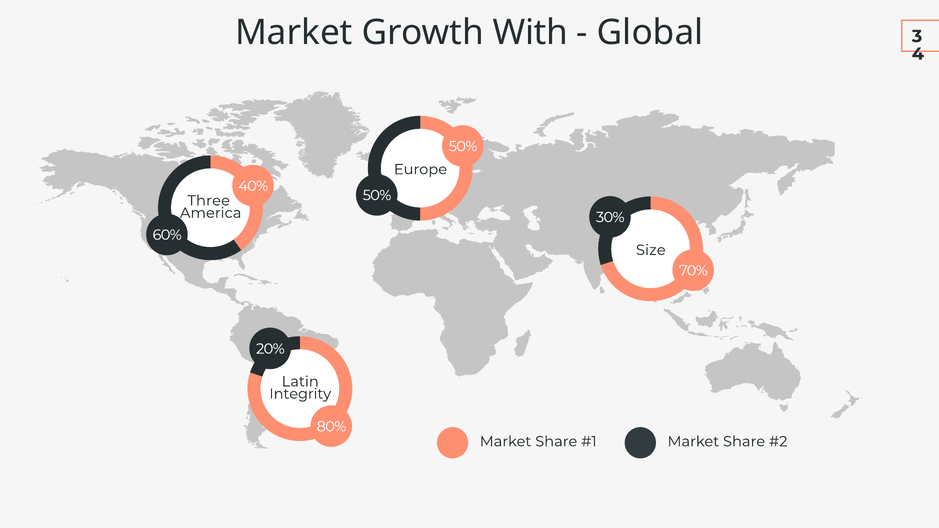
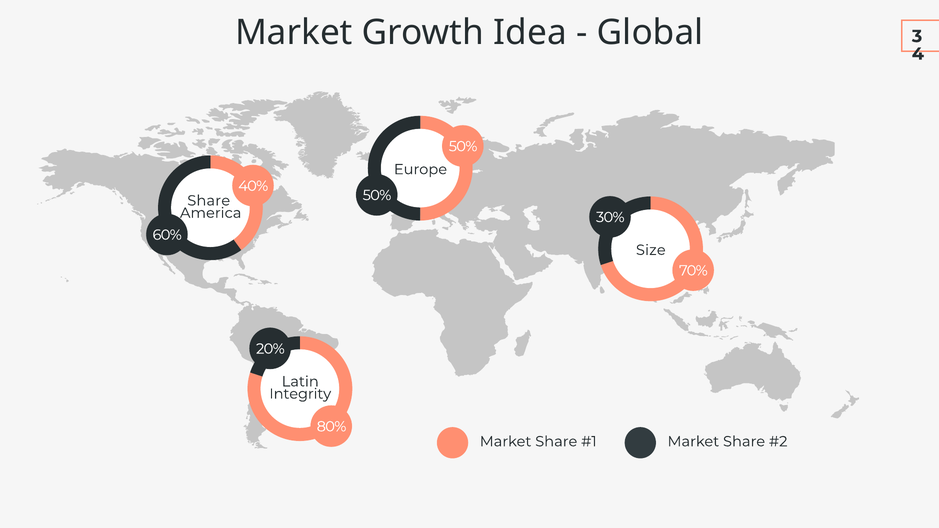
With: With -> Idea
Three at (209, 201): Three -> Share
